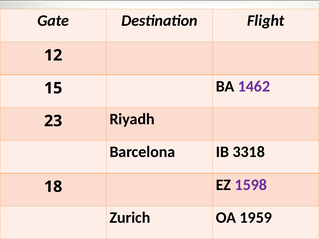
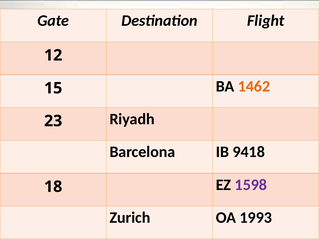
1462 colour: purple -> orange
3318: 3318 -> 9418
1959: 1959 -> 1993
